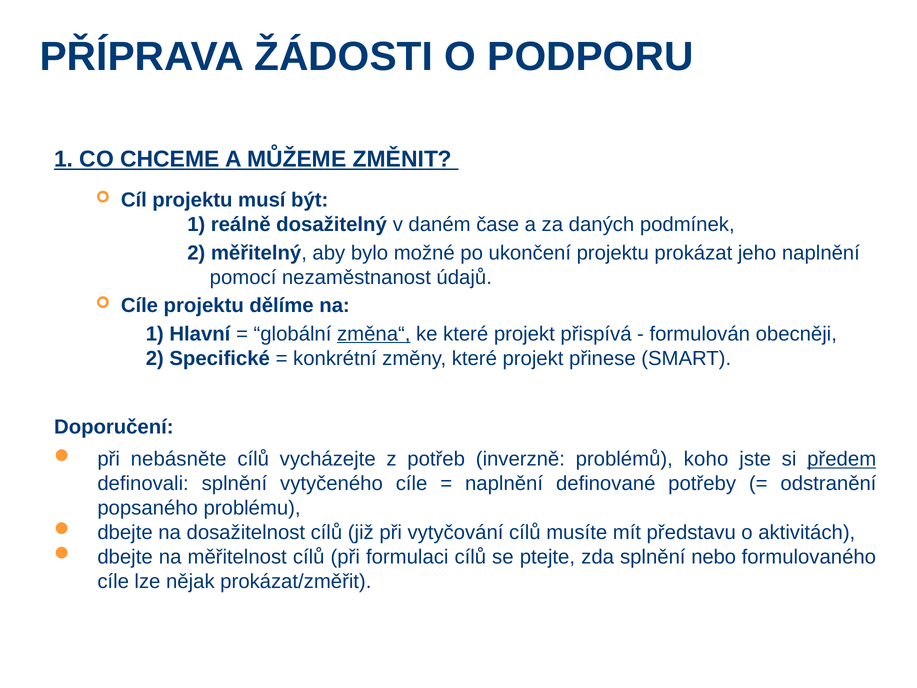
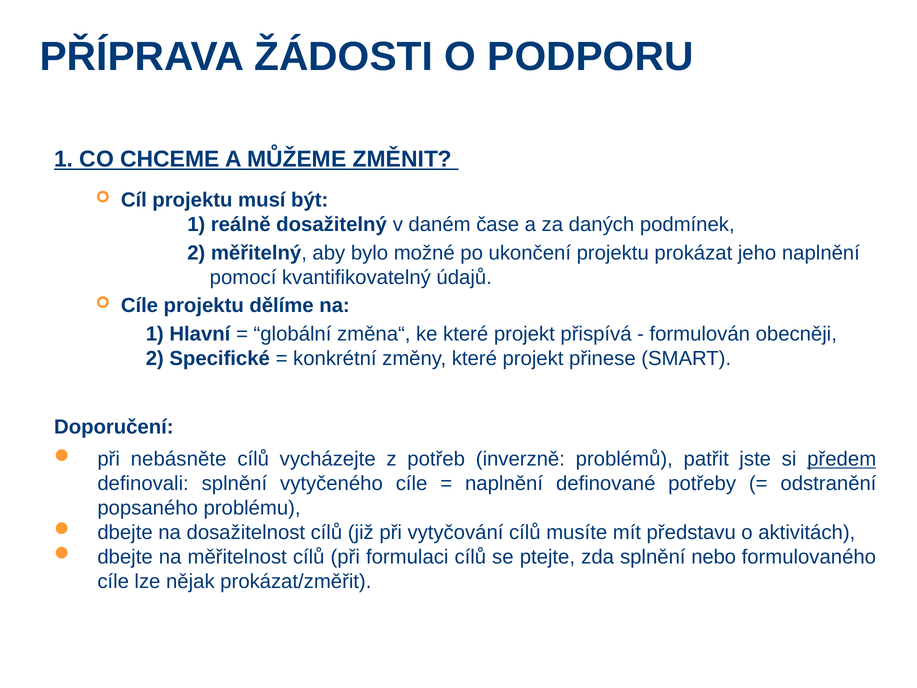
nezaměstnanost: nezaměstnanost -> kvantifikovatelný
změna“ underline: present -> none
koho: koho -> patřit
